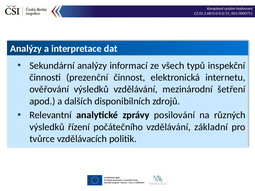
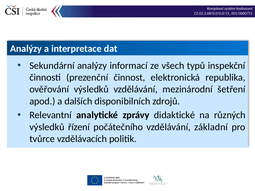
internetu: internetu -> republika
posilování: posilování -> didaktické
